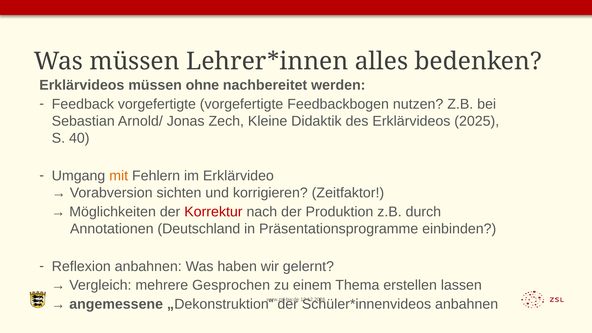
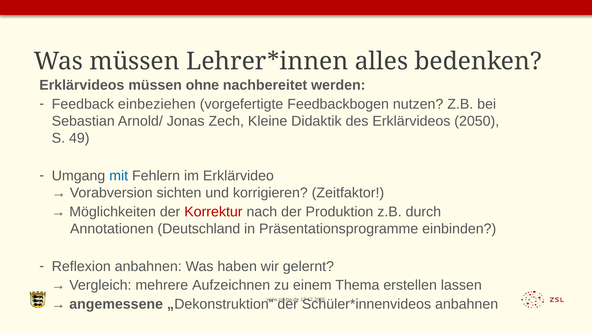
Feedback vorgefertigte: vorgefertigte -> einbeziehen
2025: 2025 -> 2050
40: 40 -> 49
mit colour: orange -> blue
Gesprochen: Gesprochen -> Aufzeichnen
